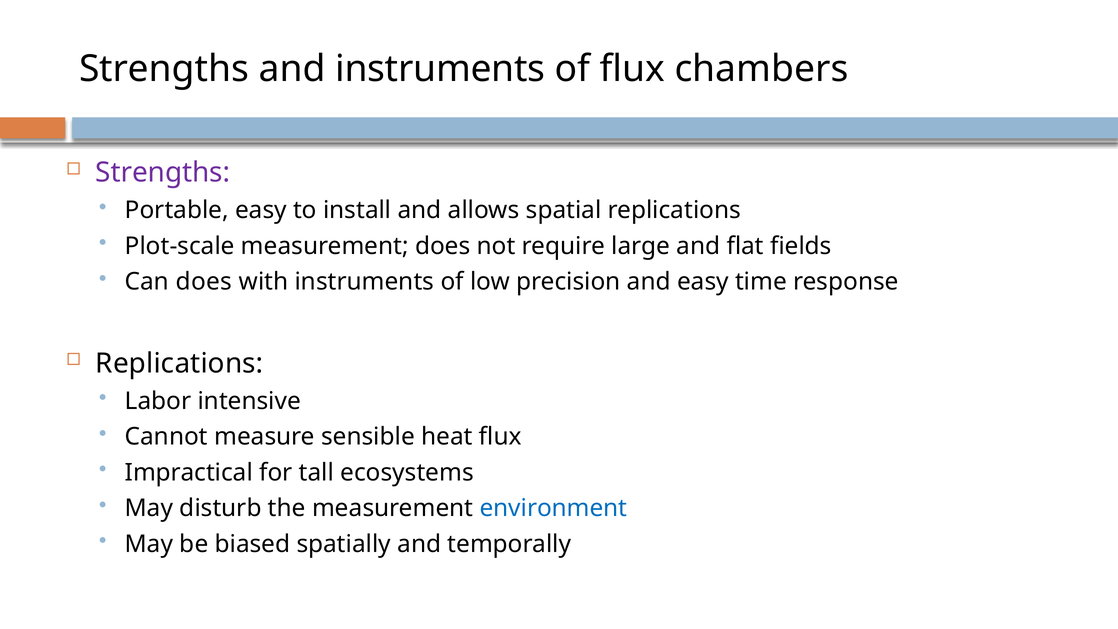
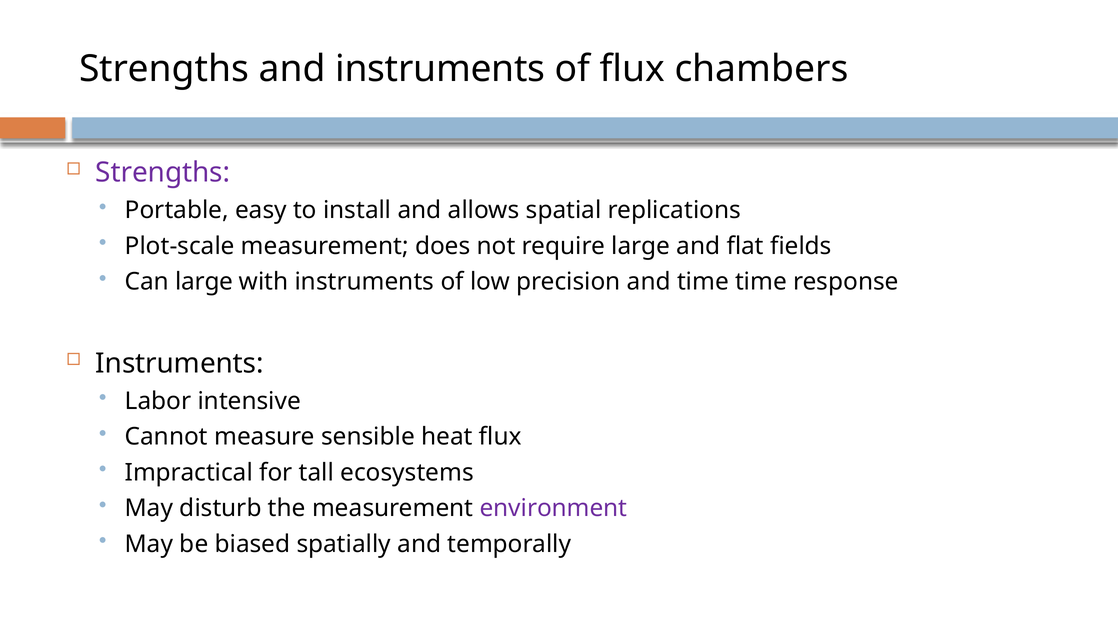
Can does: does -> large
and easy: easy -> time
Replications at (179, 363): Replications -> Instruments
environment colour: blue -> purple
